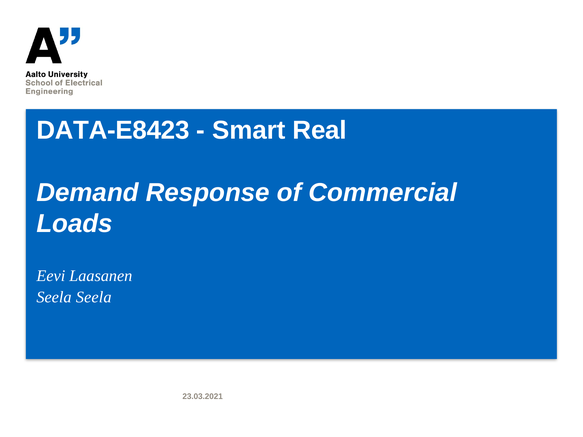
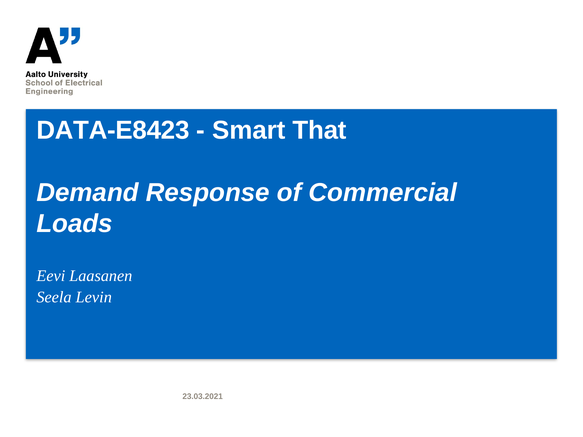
Real: Real -> That
Seela Seela: Seela -> Levin
